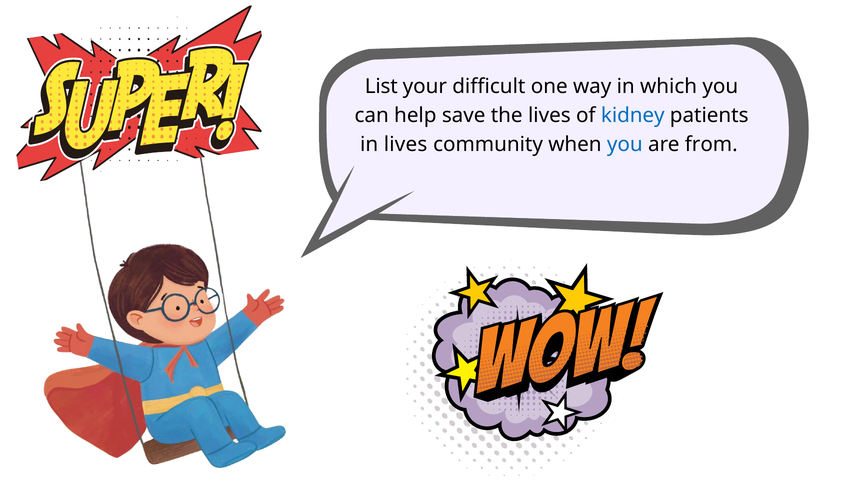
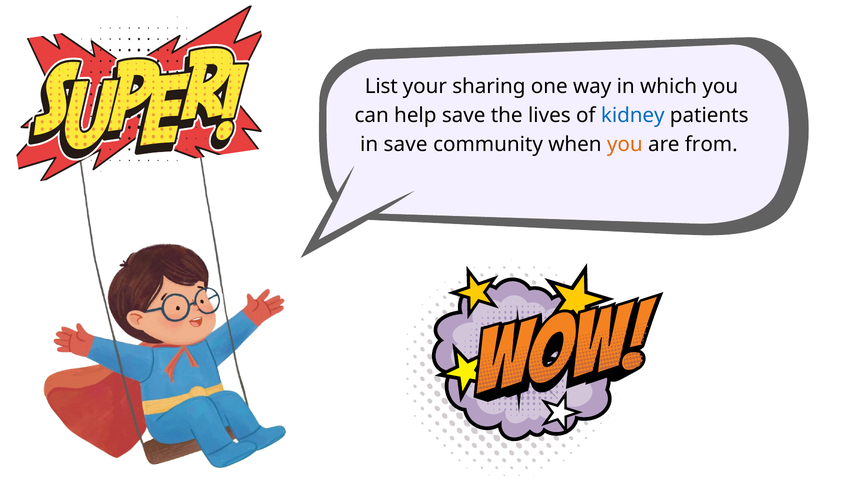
difficult: difficult -> sharing
in lives: lives -> save
you at (625, 144) colour: blue -> orange
